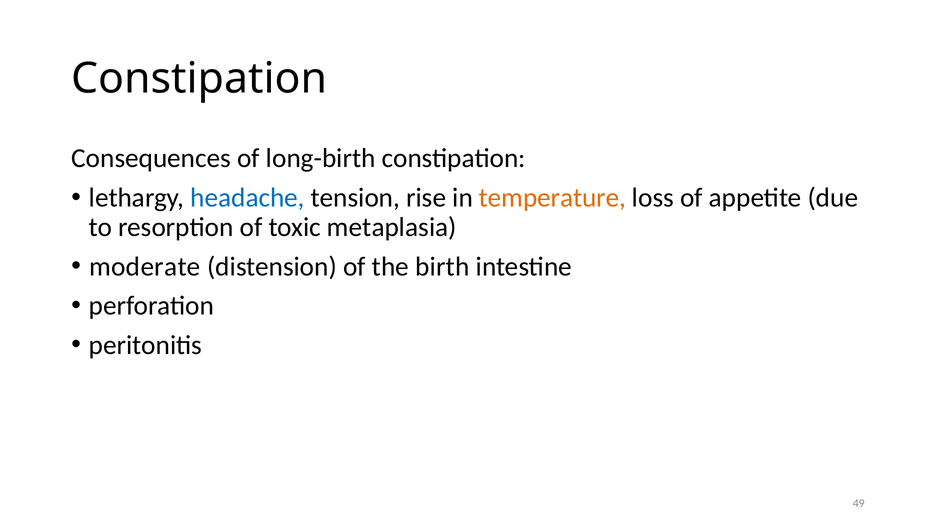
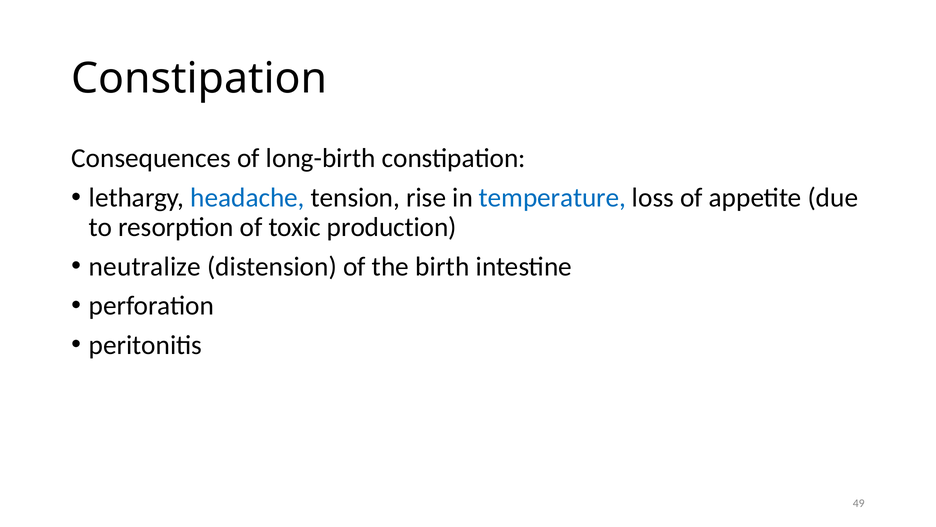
temperature colour: orange -> blue
metaplasia: metaplasia -> production
moderate: moderate -> neutralize
